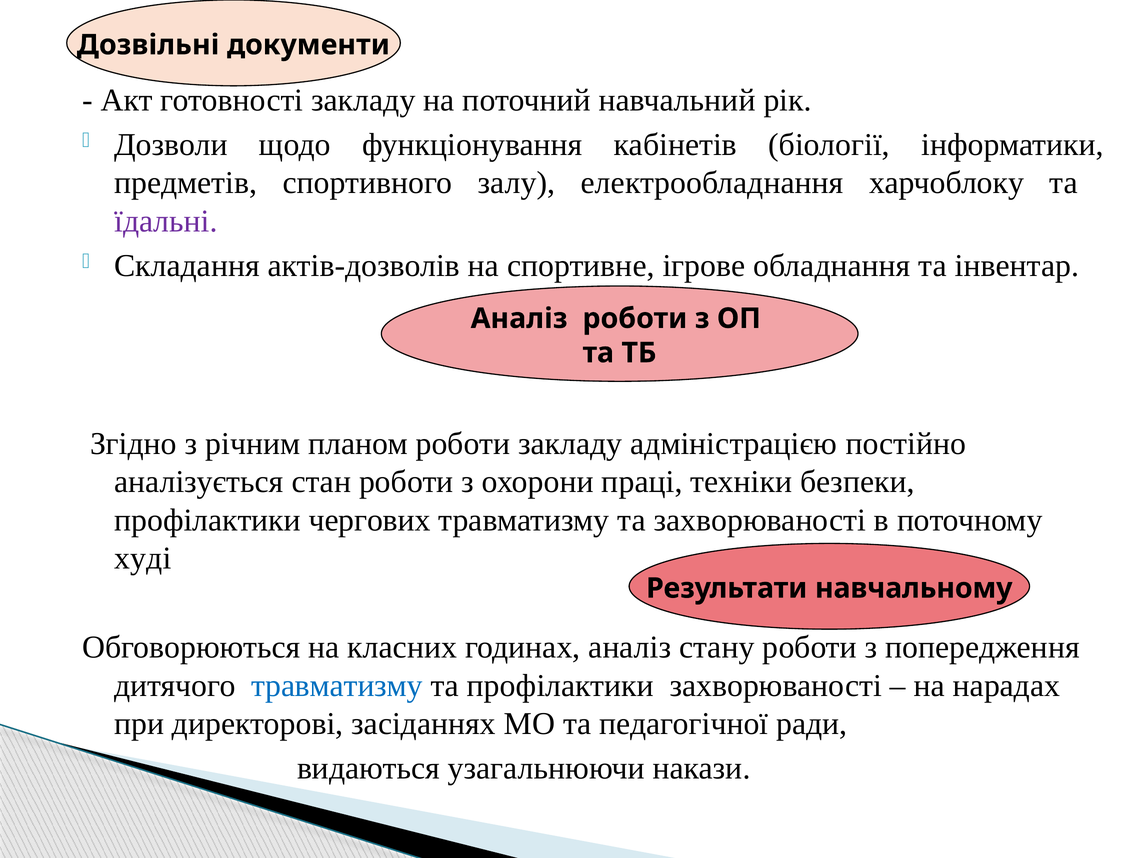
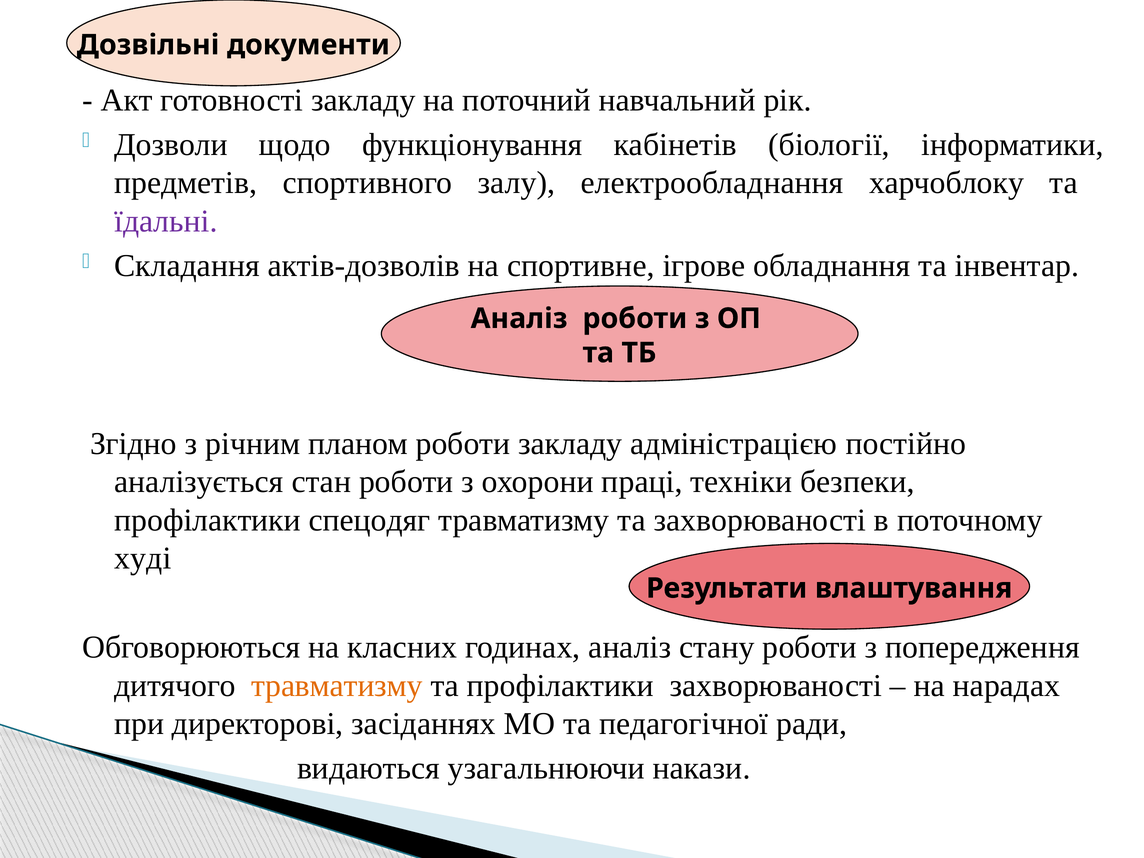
чергових: чергових -> спецодяг
навчальному: навчальному -> влаштування
травматизму at (337, 686) colour: blue -> orange
